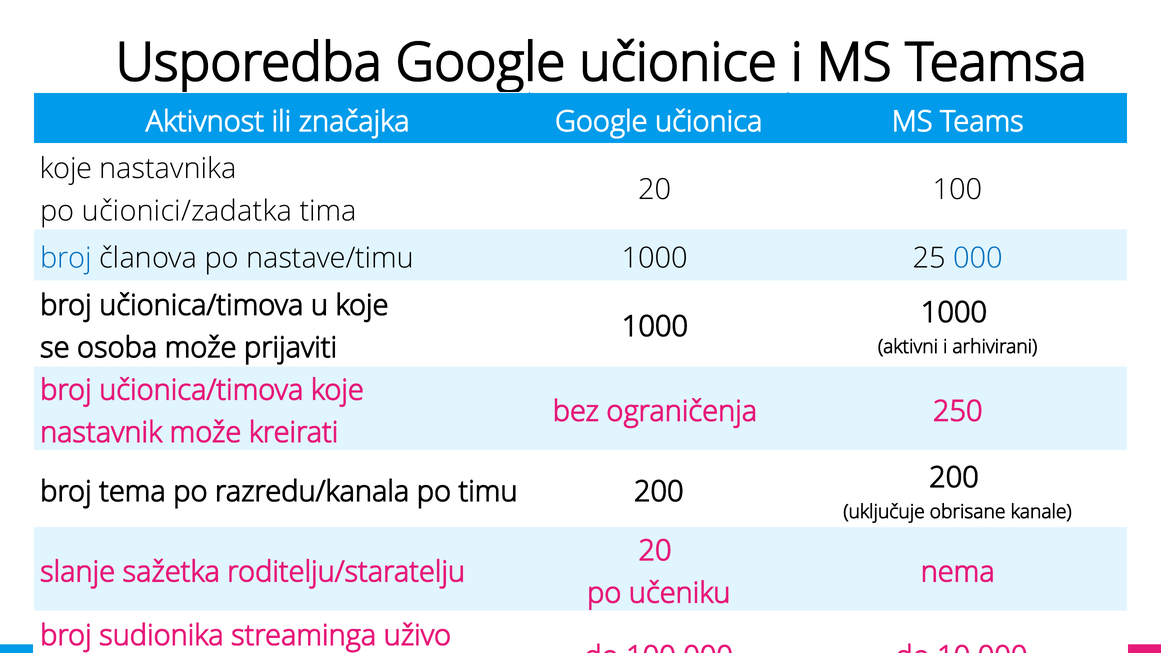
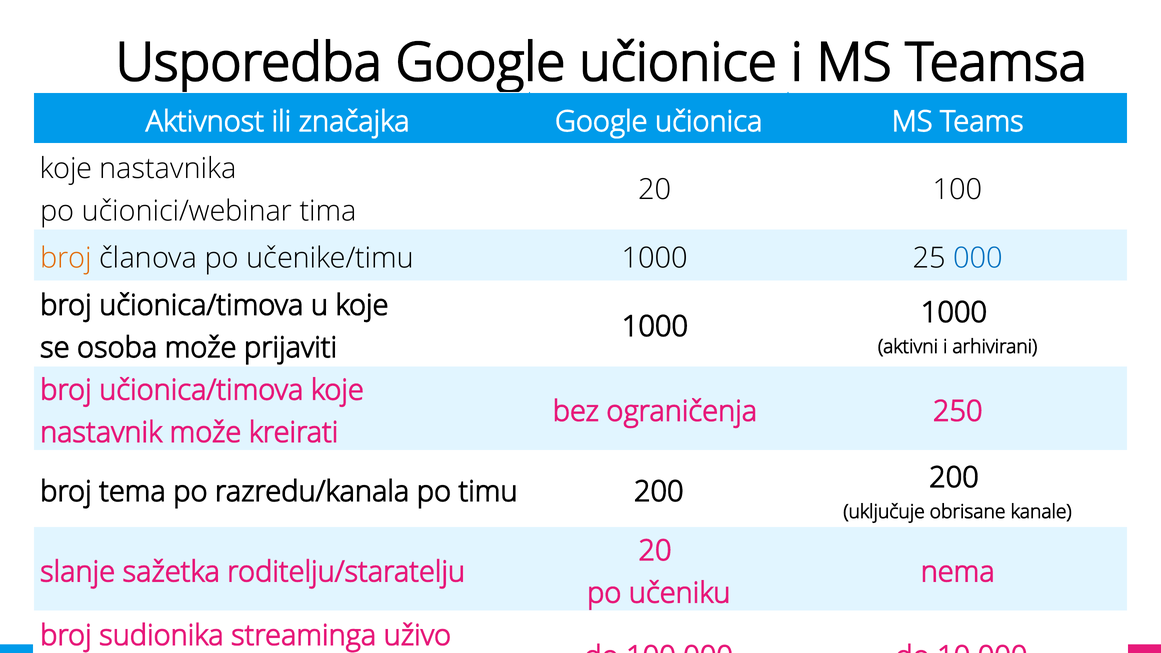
učionici/zadatka: učionici/zadatka -> učionici/webinar
broj at (66, 258) colour: blue -> orange
nastave/timu: nastave/timu -> učenike/timu
